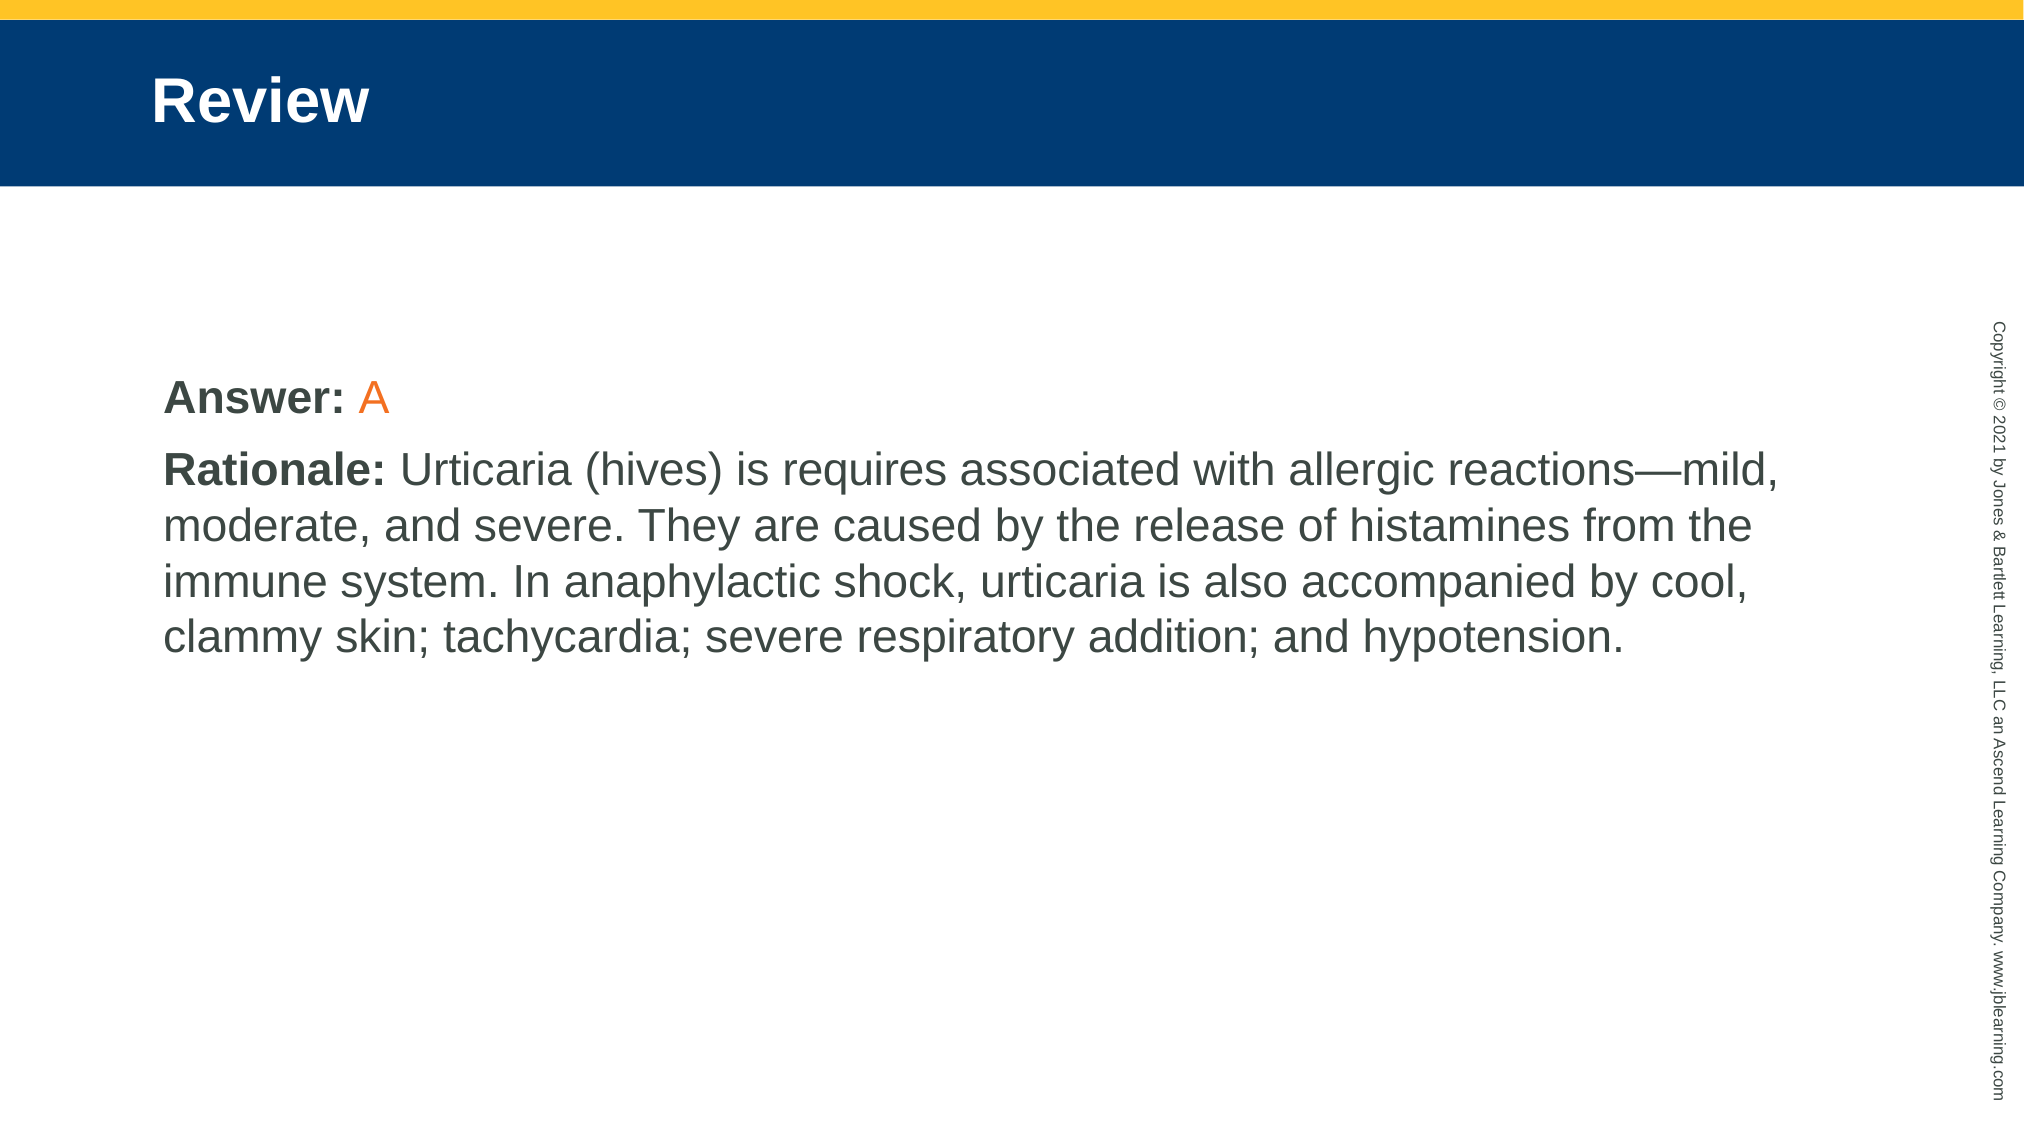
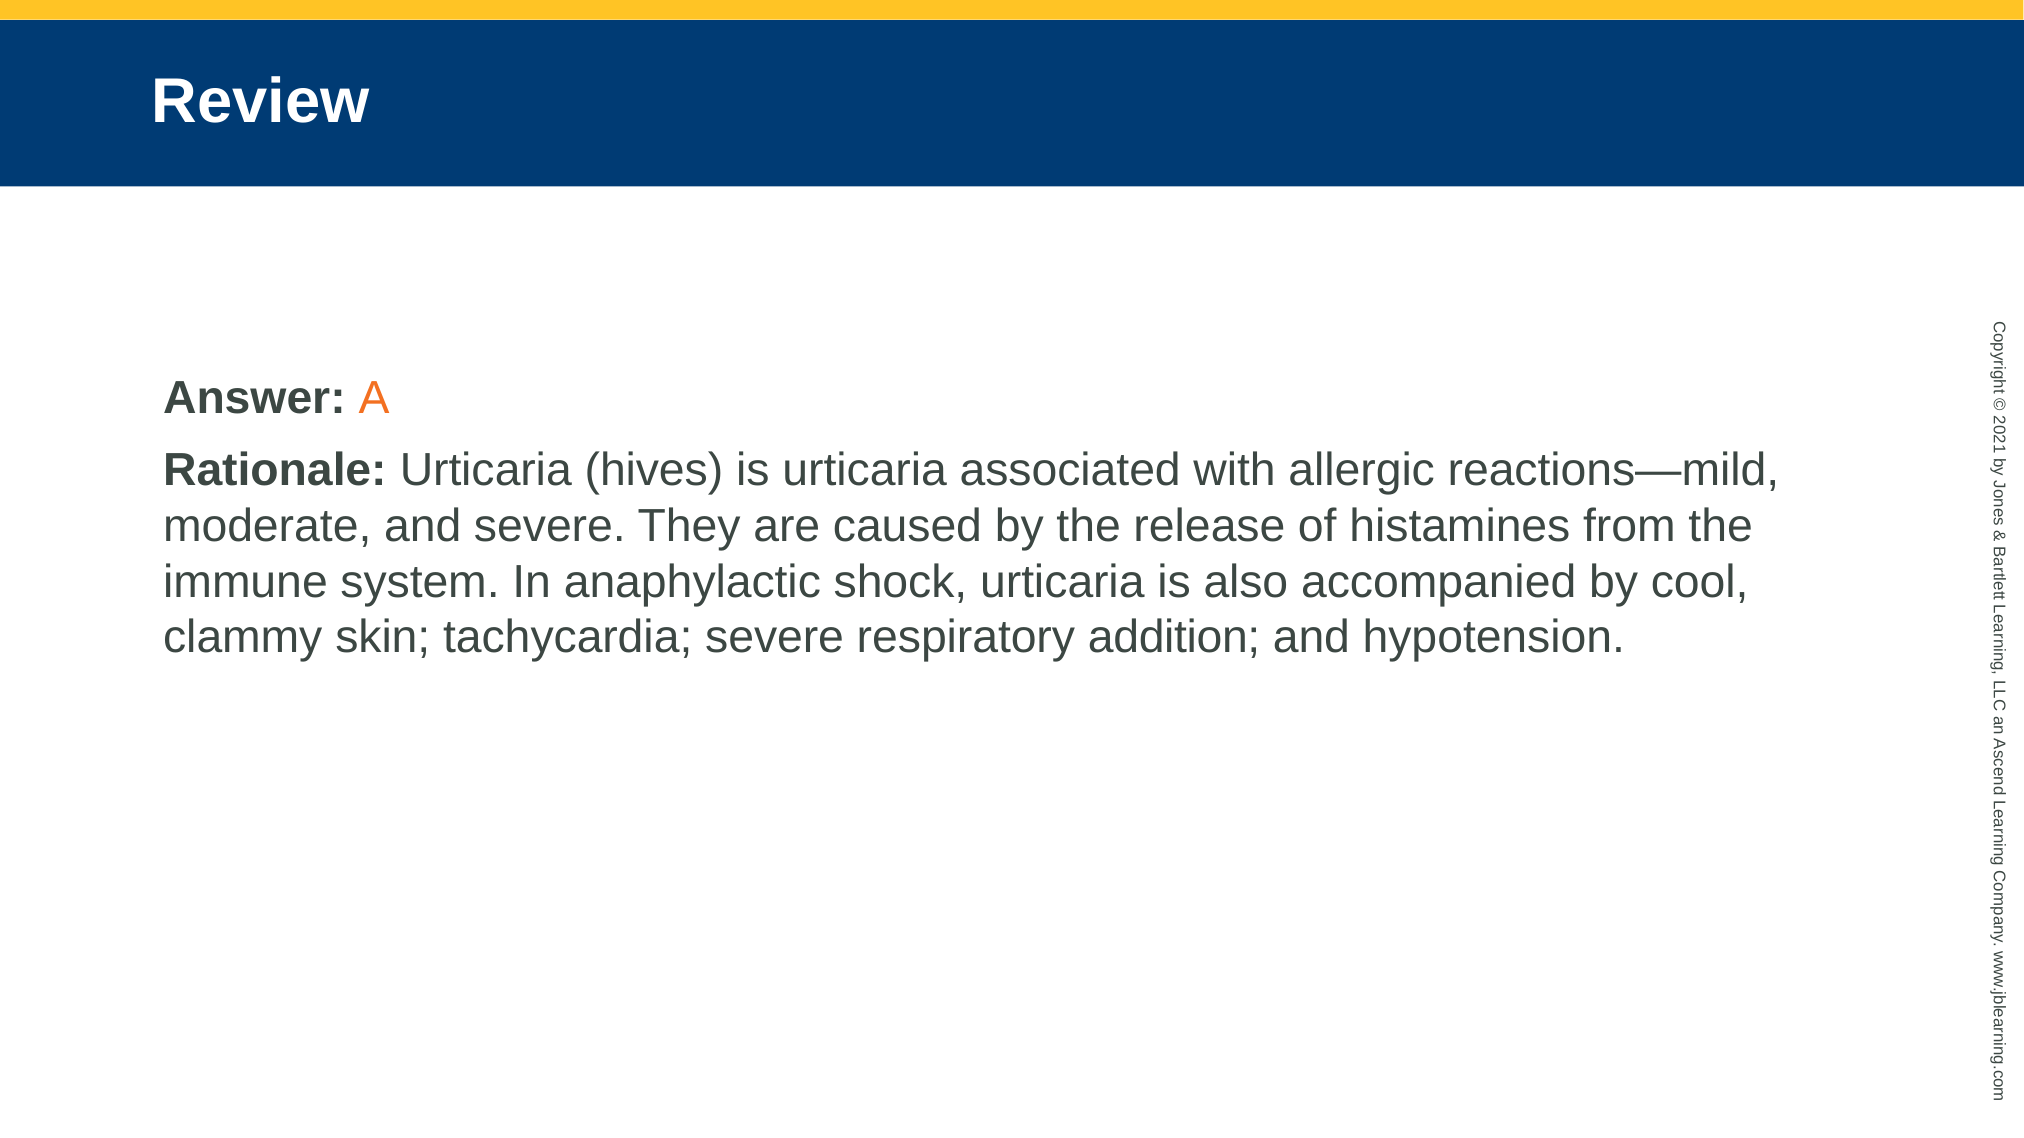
is requires: requires -> urticaria
